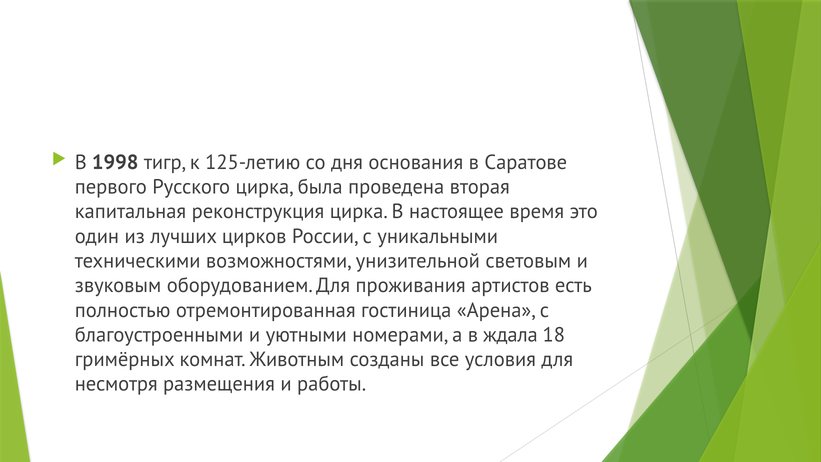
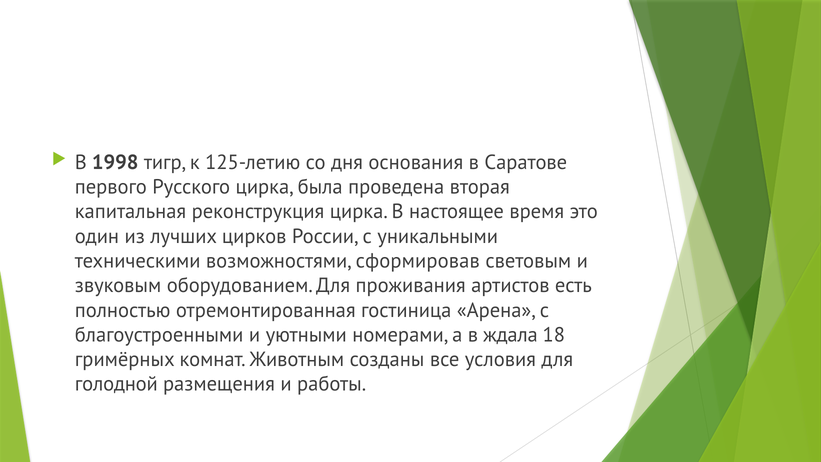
унизительной: унизительной -> сформировав
несмотря: несмотря -> голодной
